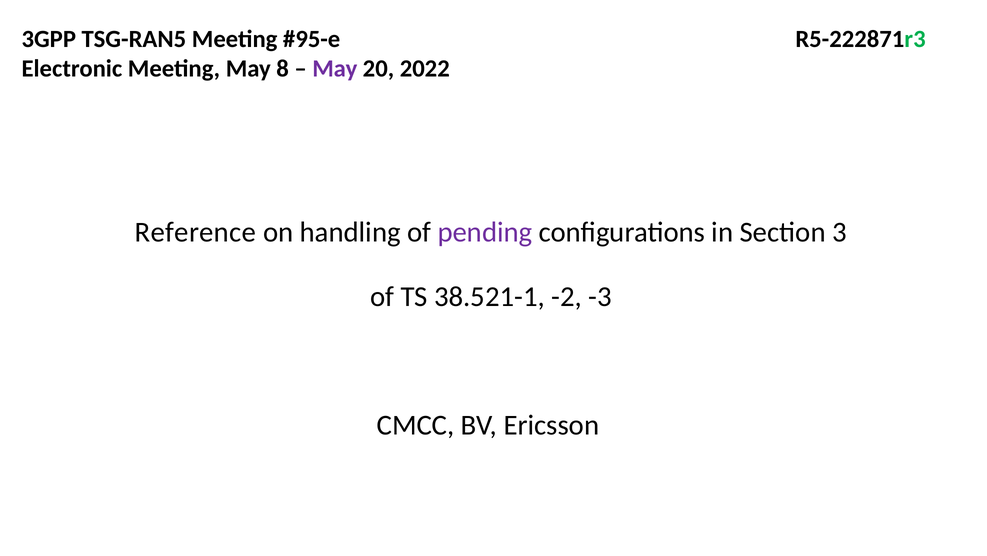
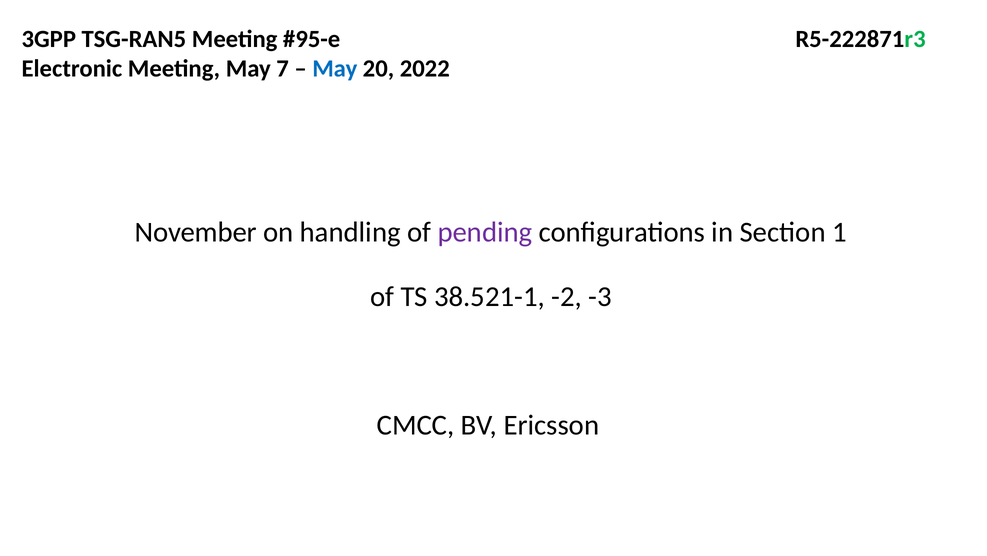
8: 8 -> 7
May at (335, 69) colour: purple -> blue
Reference: Reference -> November
3: 3 -> 1
